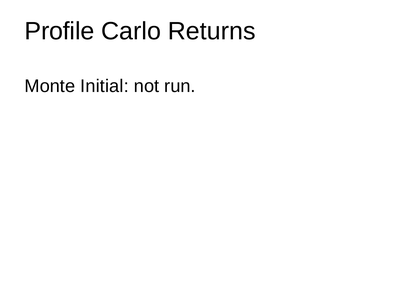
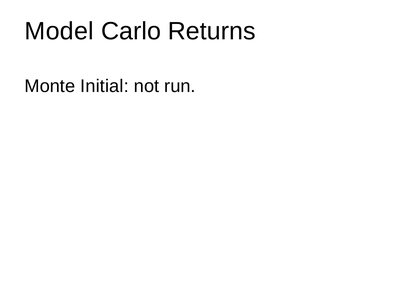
Profile: Profile -> Model
